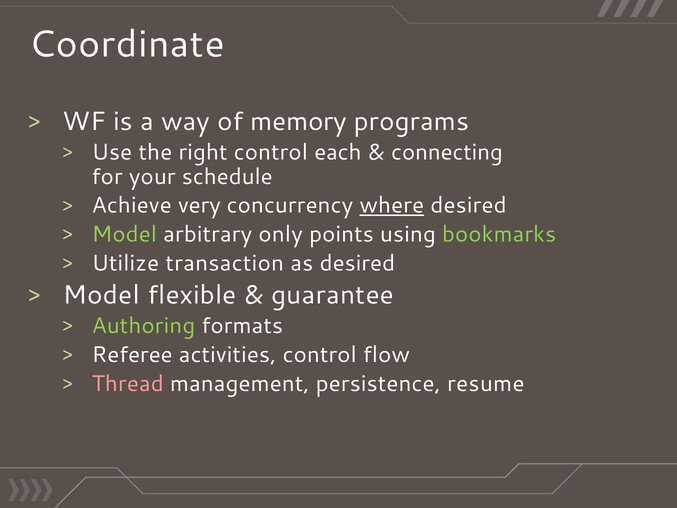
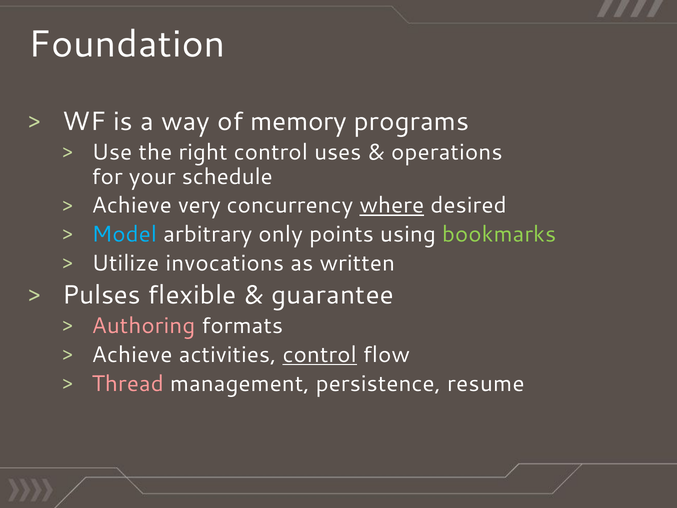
Coordinate: Coordinate -> Foundation
each: each -> uses
connecting: connecting -> operations
Model at (124, 234) colour: light green -> light blue
transaction: transaction -> invocations
as desired: desired -> written
Model at (101, 295): Model -> Pulses
Authoring colour: light green -> pink
Referee at (132, 355): Referee -> Achieve
control at (320, 355) underline: none -> present
